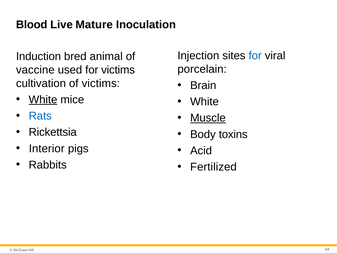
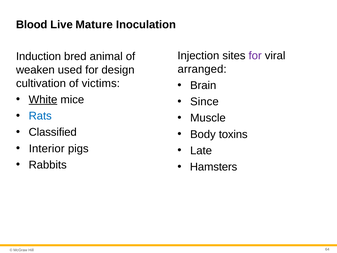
for at (255, 56) colour: blue -> purple
porcelain: porcelain -> arranged
vaccine: vaccine -> weaken
for victims: victims -> design
White at (204, 102): White -> Since
Muscle underline: present -> none
Rickettsia: Rickettsia -> Classified
Acid: Acid -> Late
Fertilized: Fertilized -> Hamsters
